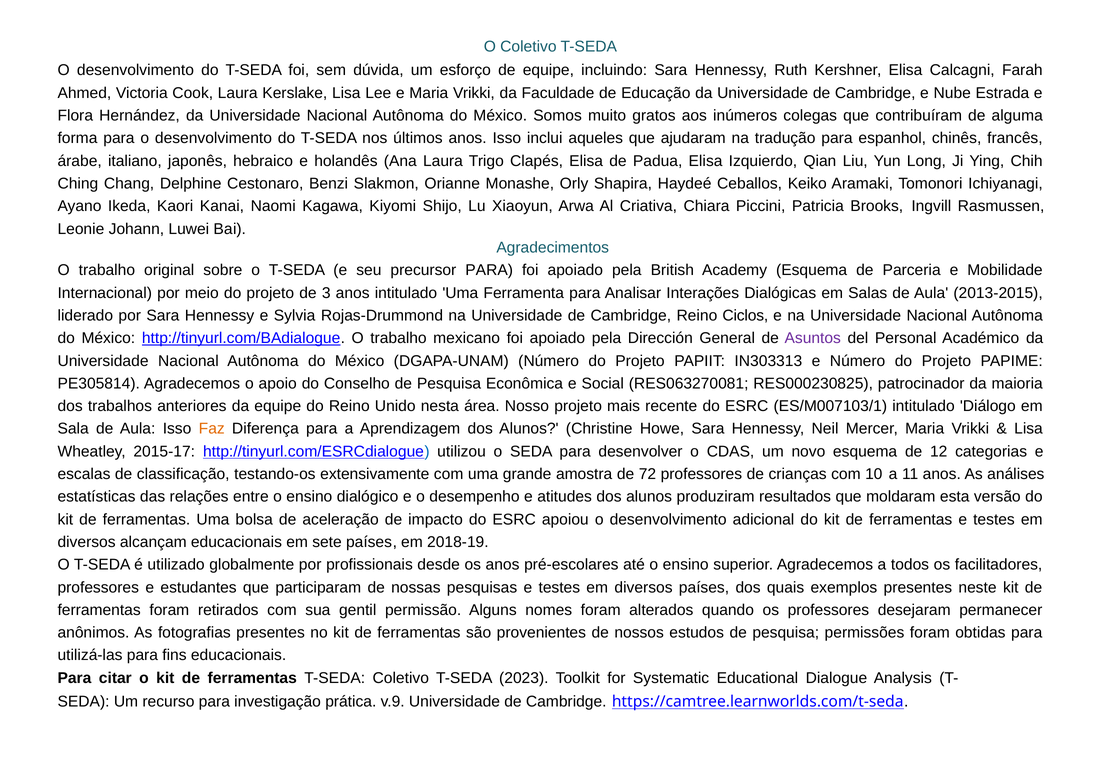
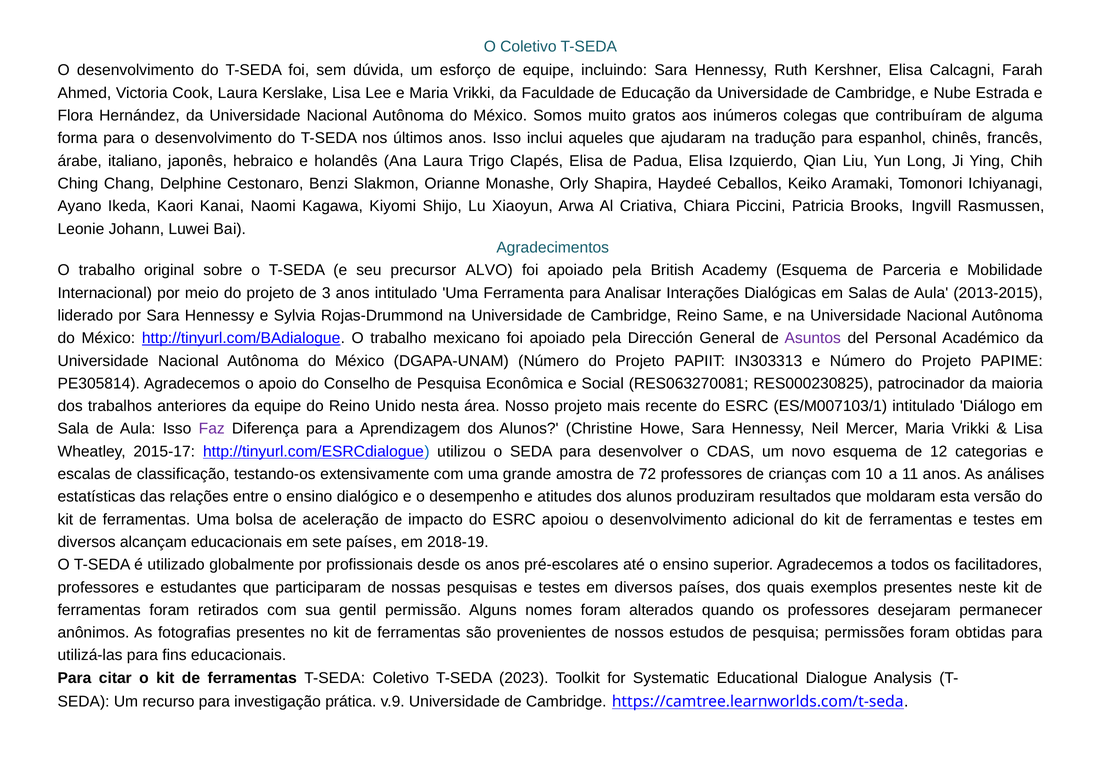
precursor PARA: PARA -> ALVO
Ciclos: Ciclos -> Same
Faz colour: orange -> purple
